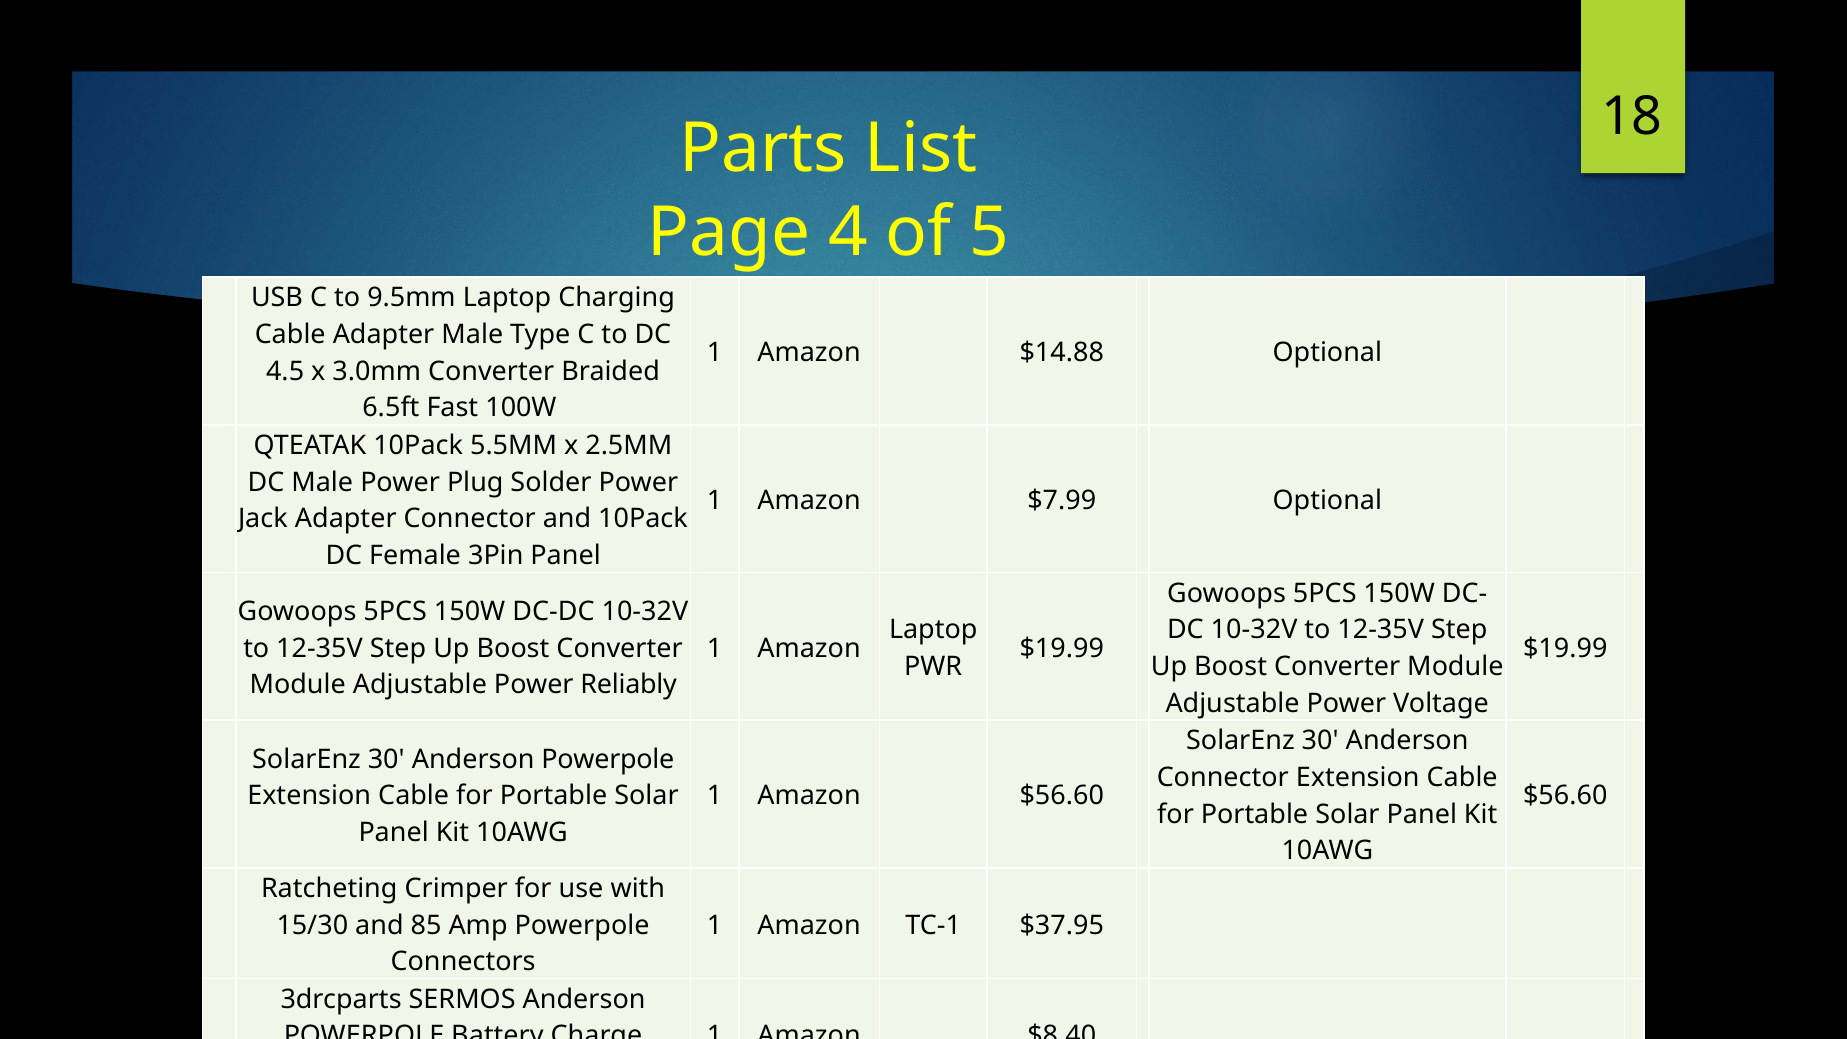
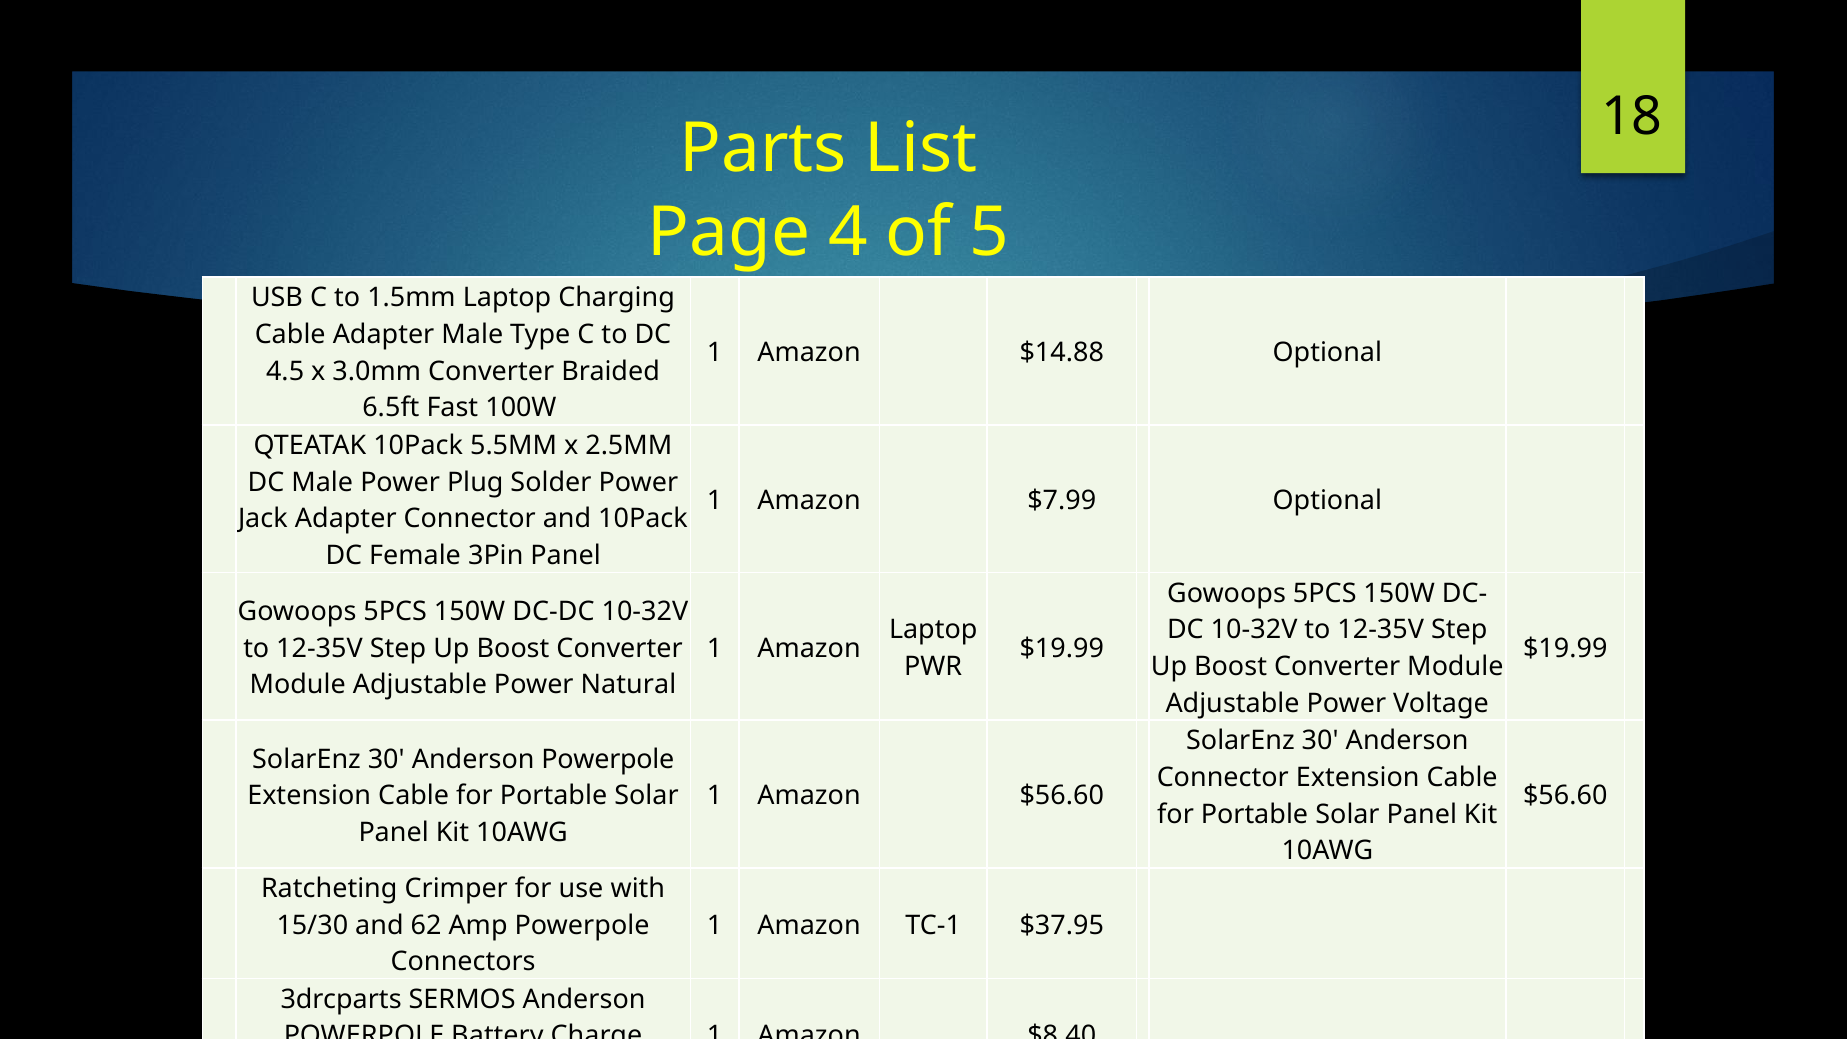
9.5mm: 9.5mm -> 1.5mm
Reliably: Reliably -> Natural
85: 85 -> 62
